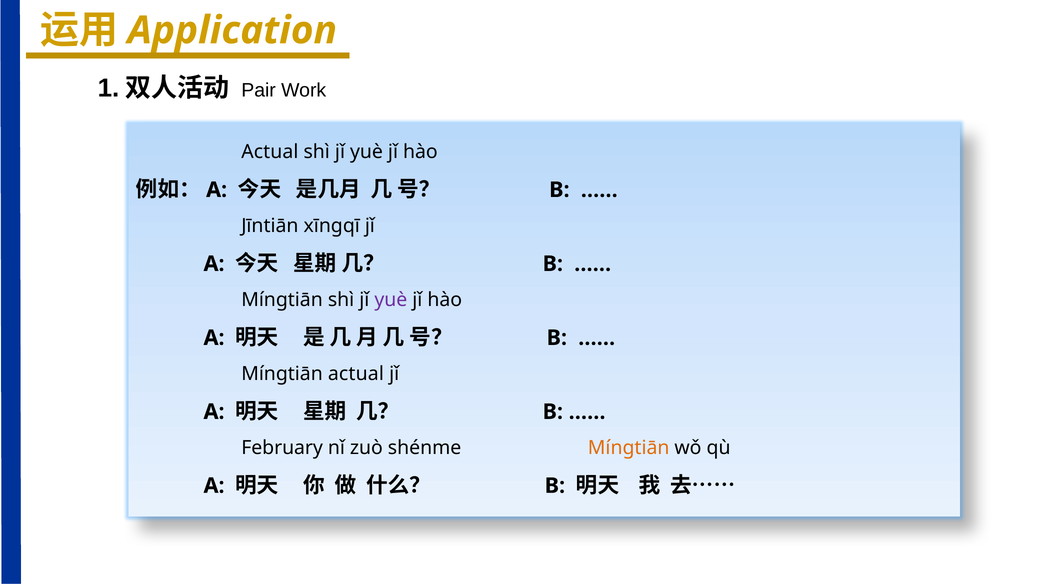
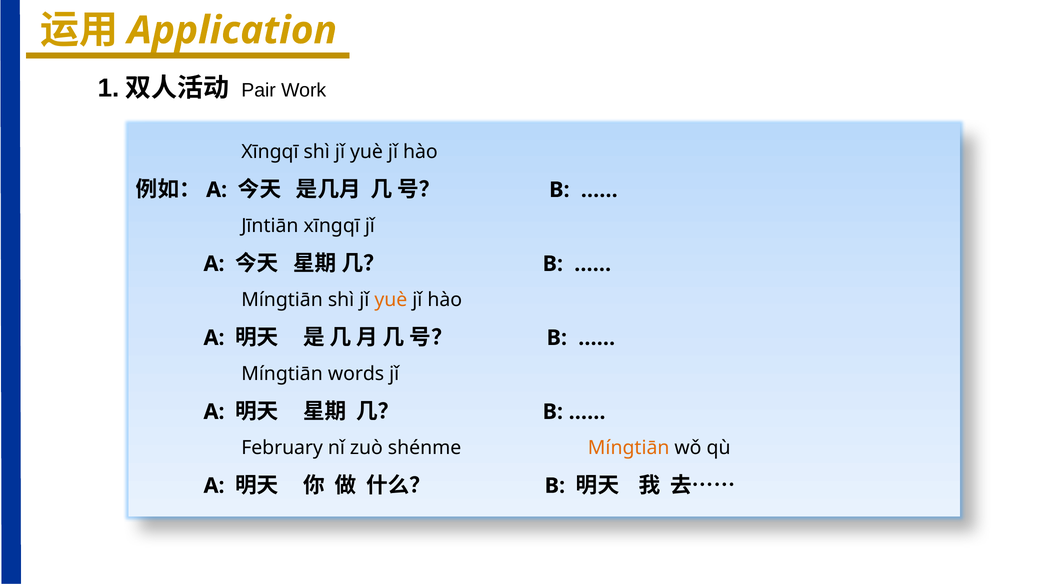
Actual at (270, 152): Actual -> Xīnɡqī
yuè at (391, 300) colour: purple -> orange
Mínɡtiān actual: actual -> words
